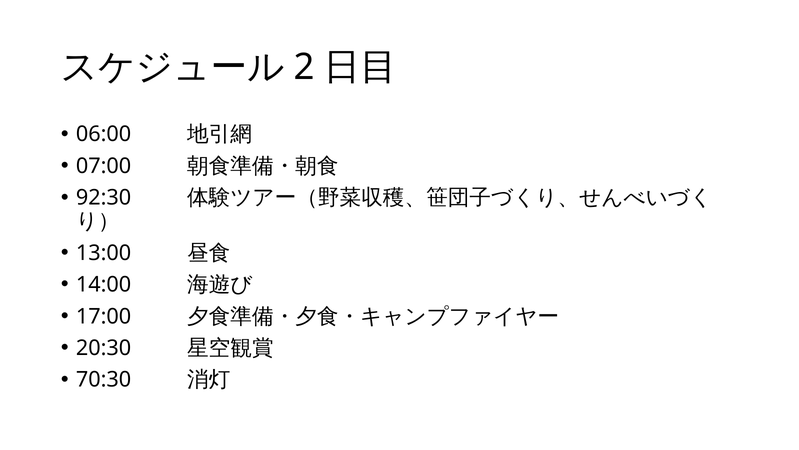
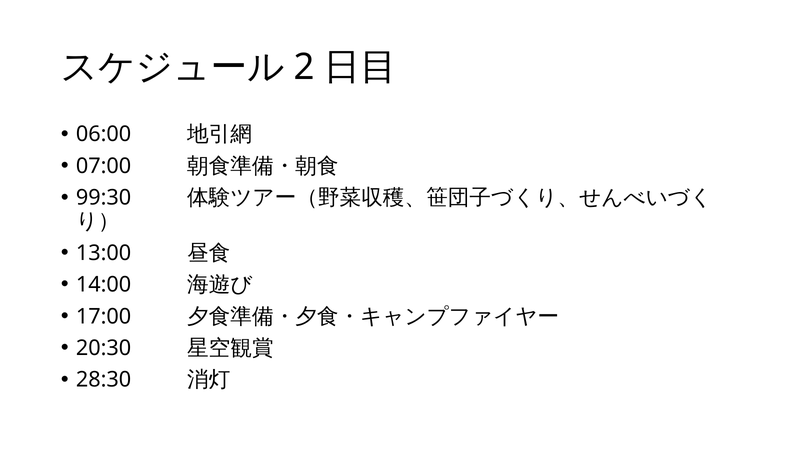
92:30: 92:30 -> 99:30
70:30: 70:30 -> 28:30
